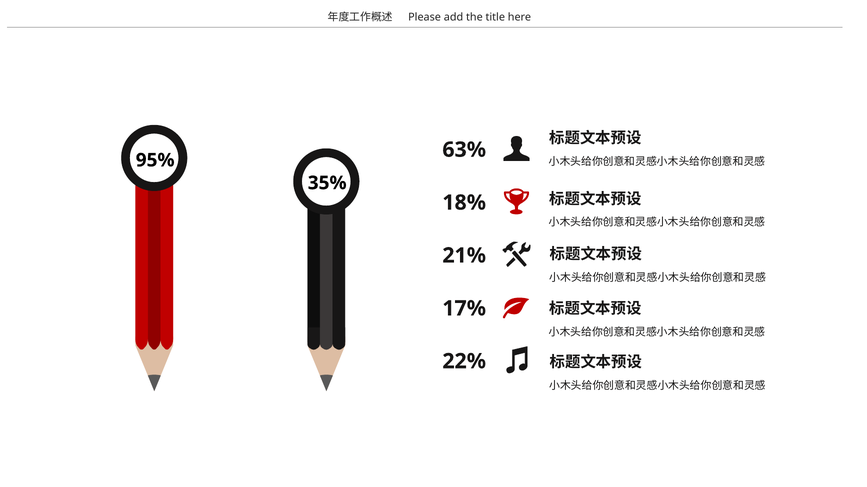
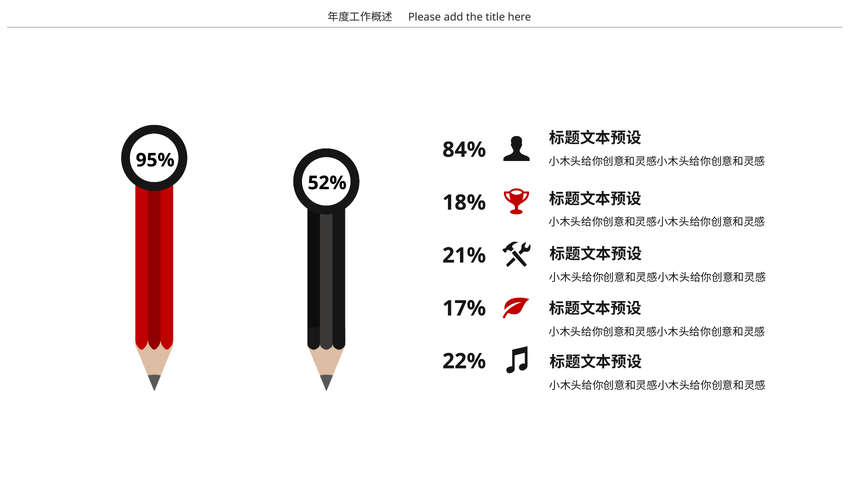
63%: 63% -> 84%
35%: 35% -> 52%
